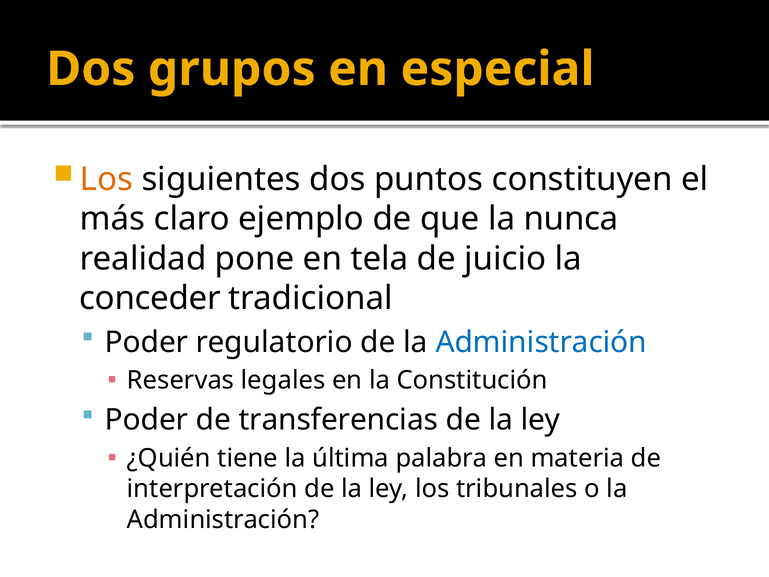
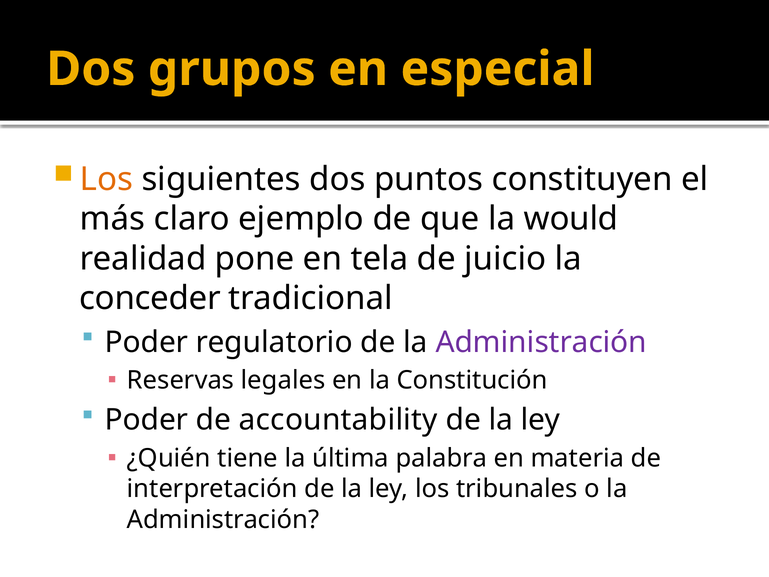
nunca: nunca -> would
Administración at (541, 342) colour: blue -> purple
transferencias: transferencias -> accountability
